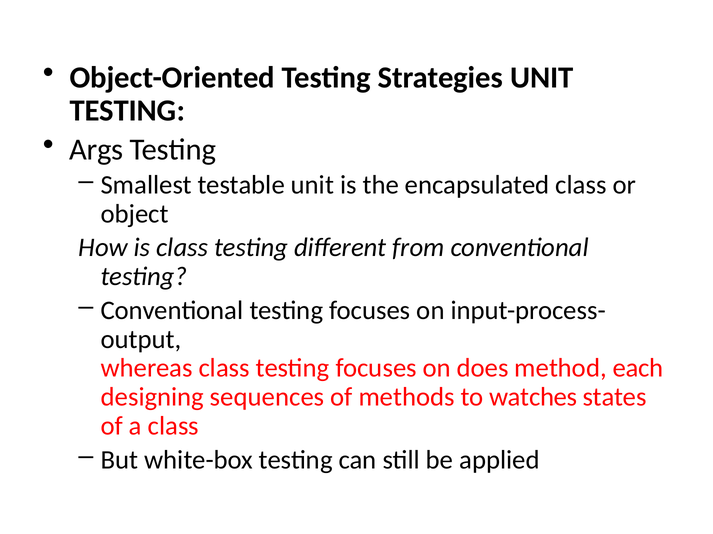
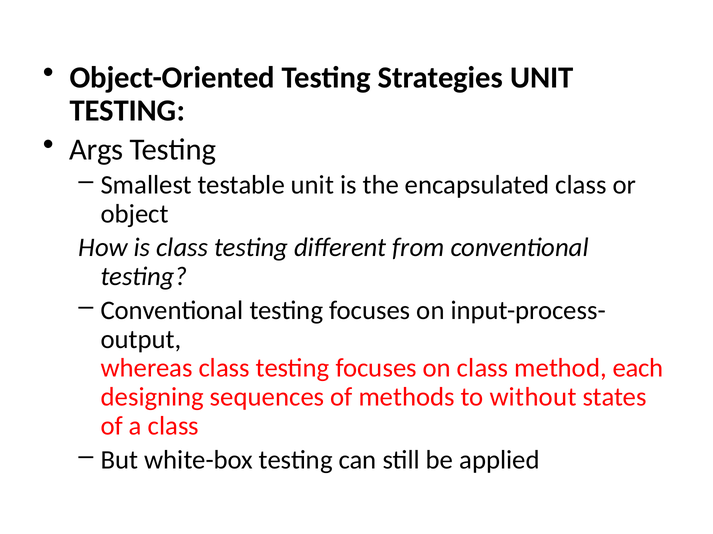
on does: does -> class
watches: watches -> without
